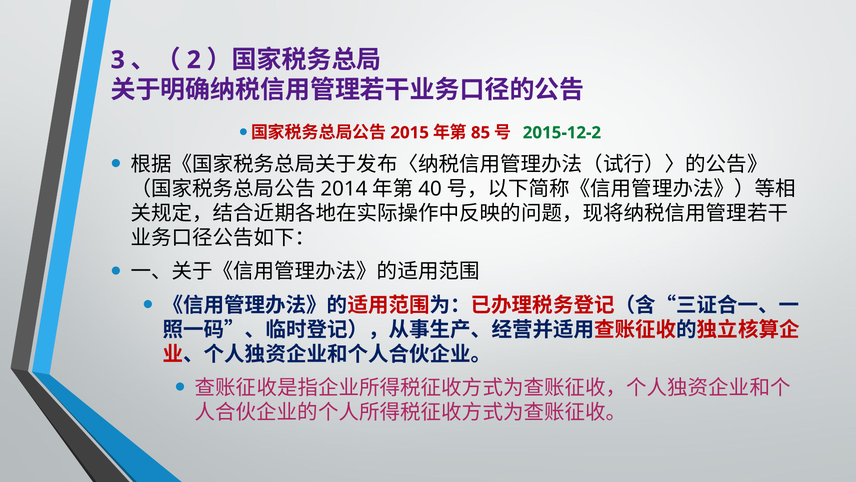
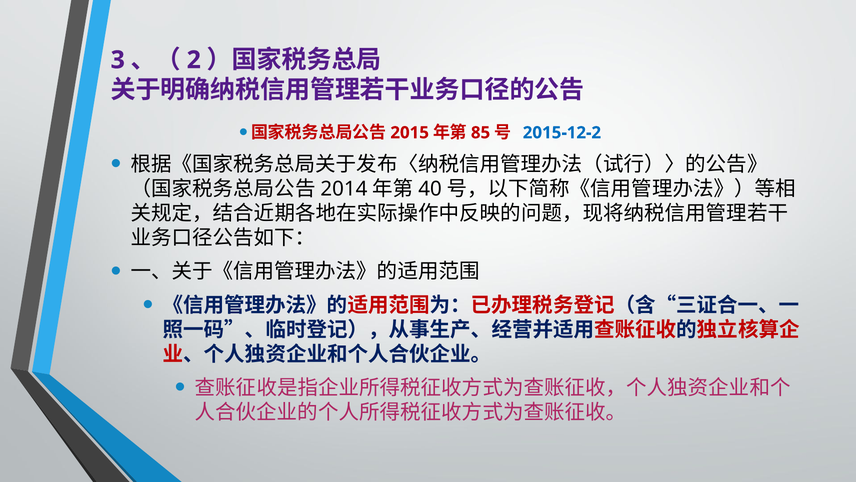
2015-12-2 colour: green -> blue
